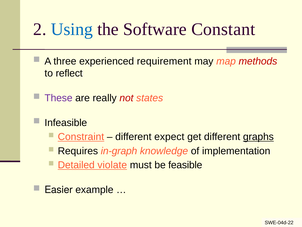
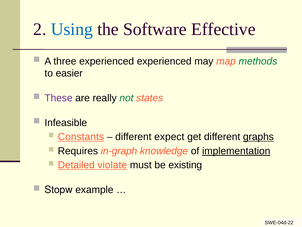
Constant: Constant -> Effective
experienced requirement: requirement -> experienced
methods colour: red -> green
reflect: reflect -> easier
not colour: red -> green
Constraint: Constraint -> Constants
implementation underline: none -> present
feasible: feasible -> existing
Easier: Easier -> Stopw
